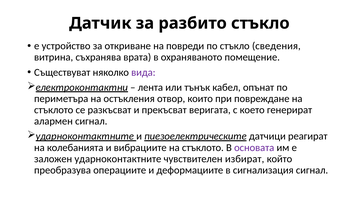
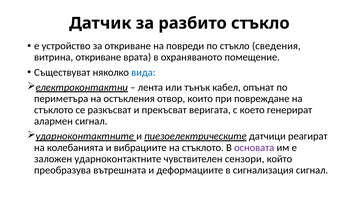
витрина съхранява: съхранява -> откриване
вида colour: purple -> blue
избират: избират -> сензори
операциите: операциите -> вътрешната
